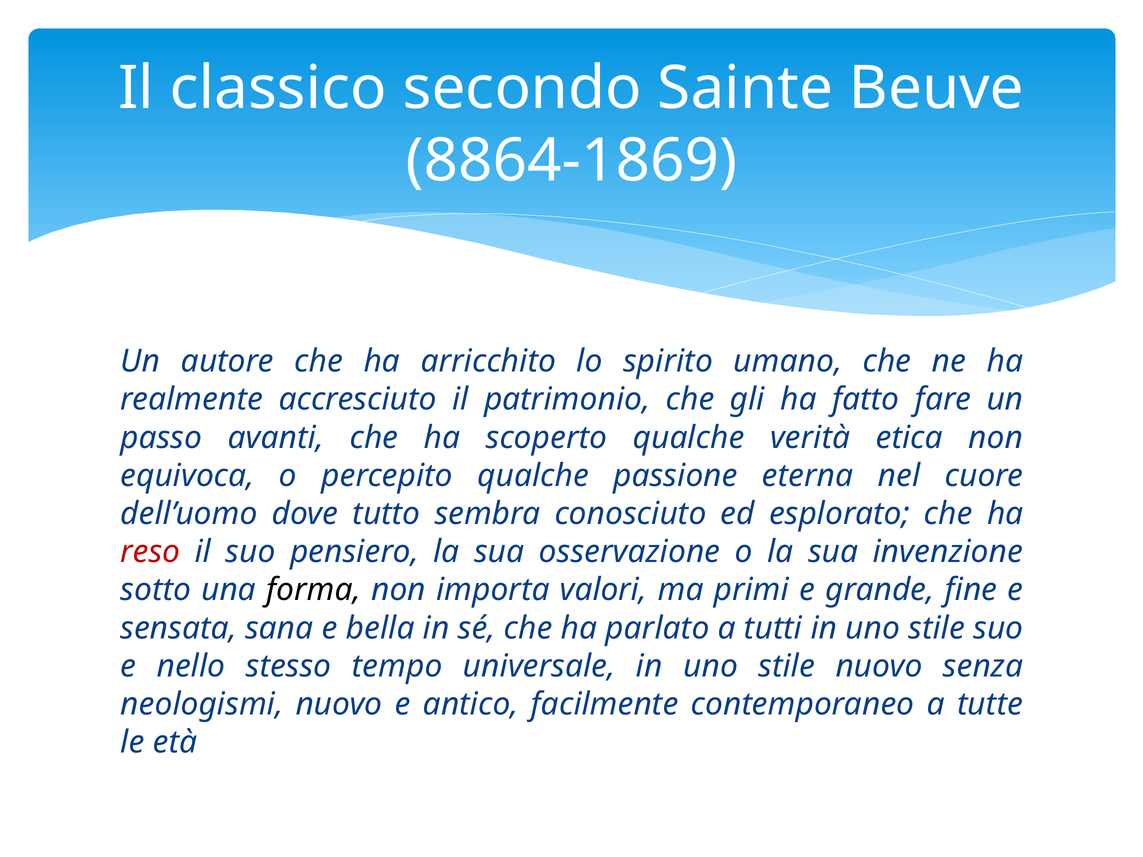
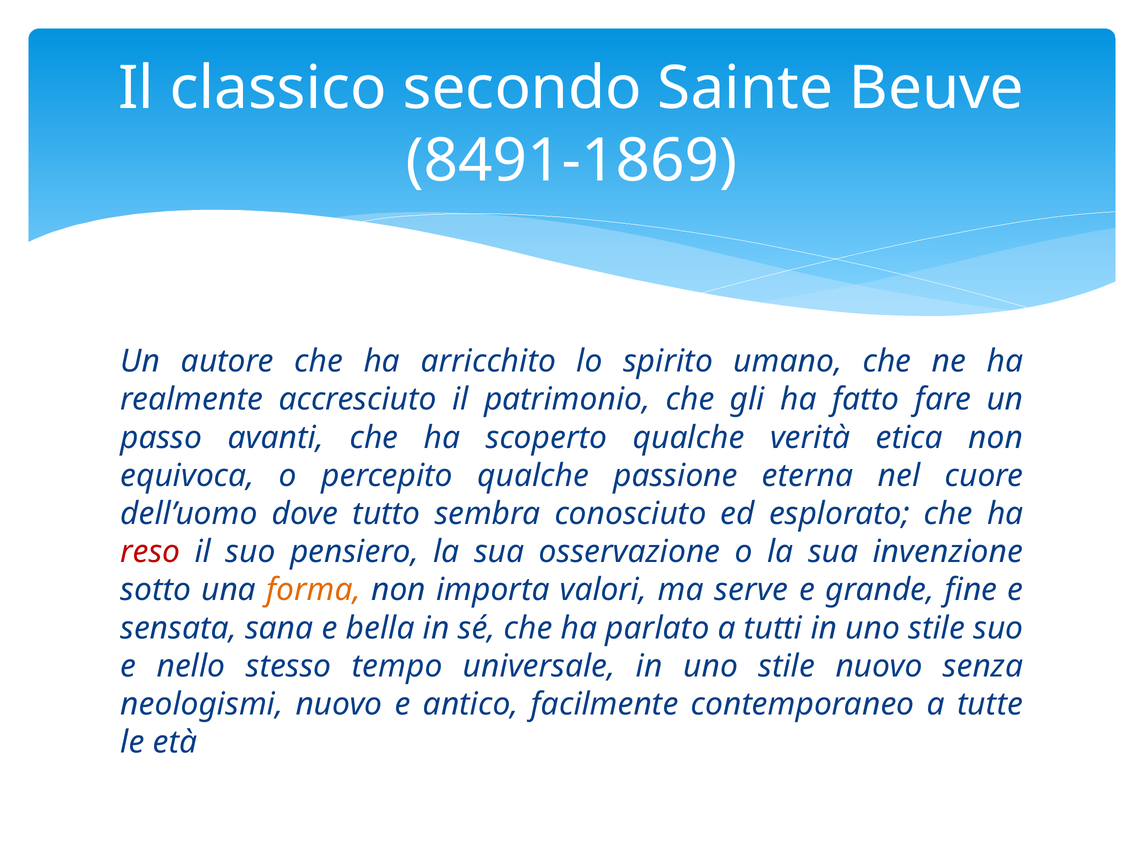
8864-1869: 8864-1869 -> 8491-1869
forma colour: black -> orange
primi: primi -> serve
